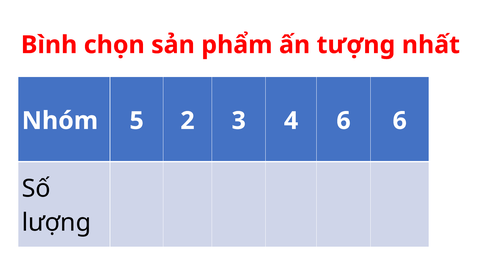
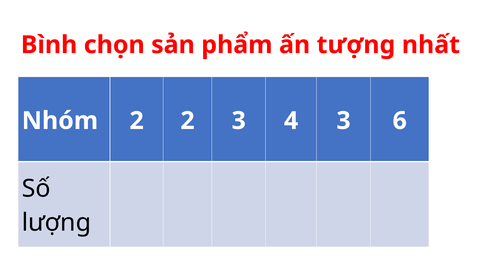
Nhóm 5: 5 -> 2
4 6: 6 -> 3
